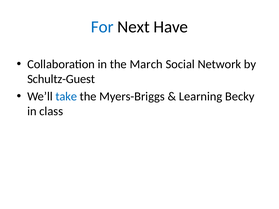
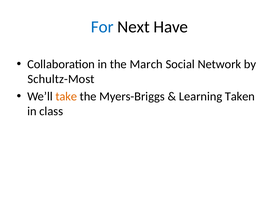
Schultz-Guest: Schultz-Guest -> Schultz-Most
take colour: blue -> orange
Becky: Becky -> Taken
